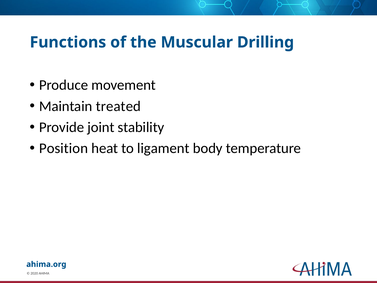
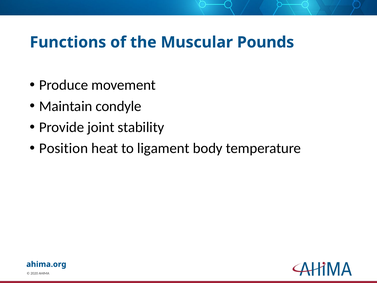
Drilling: Drilling -> Pounds
treated: treated -> condyle
